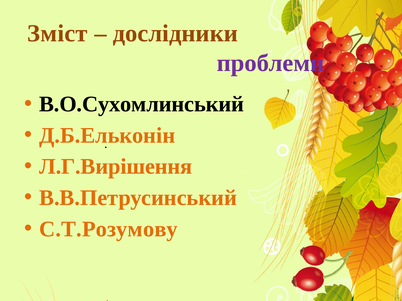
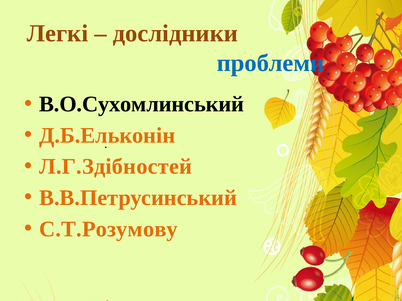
Зміст: Зміст -> Легкі
проблеми colour: purple -> blue
Л.Г.Вирішення: Л.Г.Вирішення -> Л.Г.Здібностей
